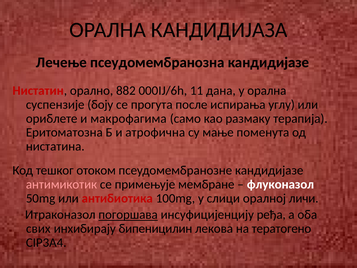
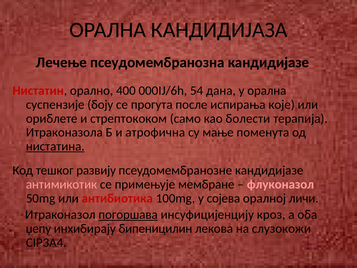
882: 882 -> 400
11: 11 -> 54
углу: углу -> које
макрофагима: макрофагима -> стрептококом
размаку: размаку -> болести
Еритоматозна: Еритоматозна -> Итраконазола
нистатина underline: none -> present
отоком: отоком -> развију
флуконазол colour: white -> pink
слици: слици -> сојева
ређа: ређа -> кроз
свих: свих -> џепу
тератогено: тератогено -> слузокожи
